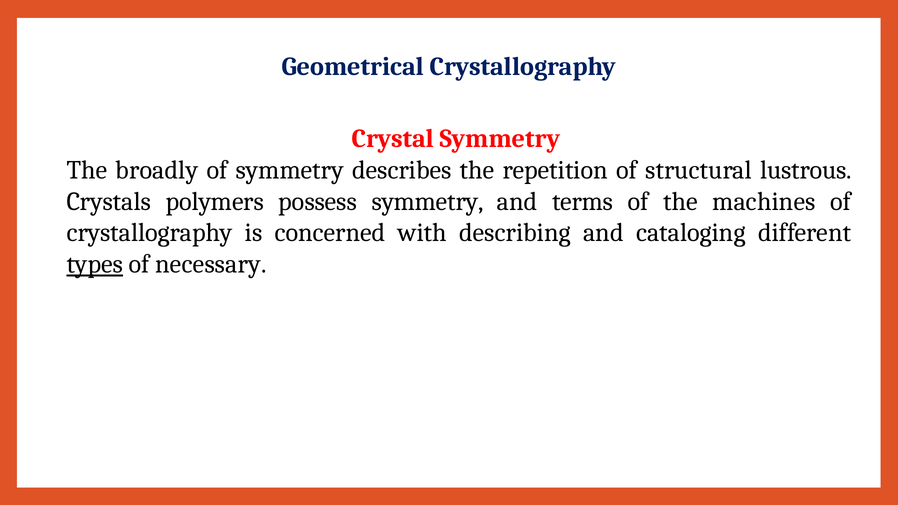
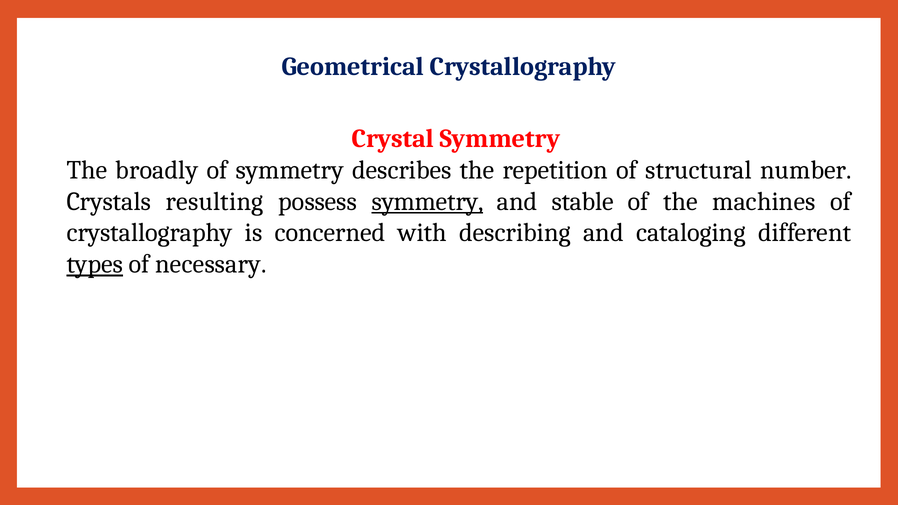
lustrous: lustrous -> number
polymers: polymers -> resulting
symmetry at (427, 201) underline: none -> present
terms: terms -> stable
